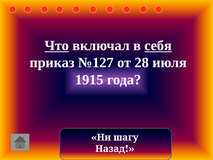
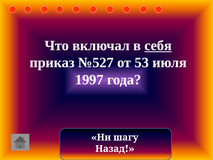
Что underline: present -> none
№127: №127 -> №527
28: 28 -> 53
1915: 1915 -> 1997
